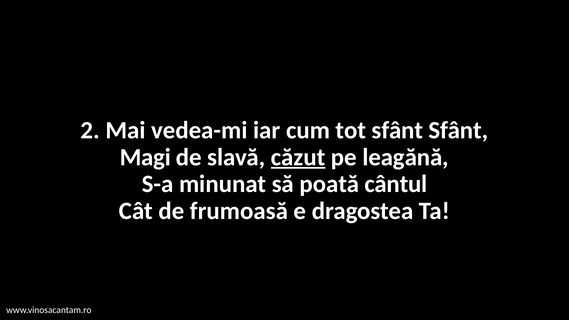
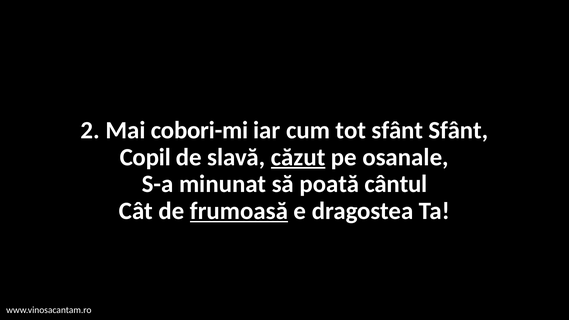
vedea-mi: vedea-mi -> cobori-mi
Magi: Magi -> Copil
leagănă: leagănă -> osanale
frumoasă underline: none -> present
